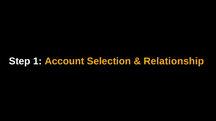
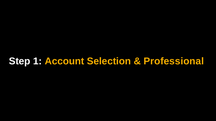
Relationship: Relationship -> Professional
